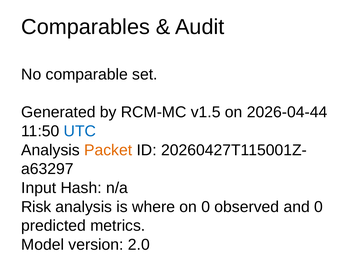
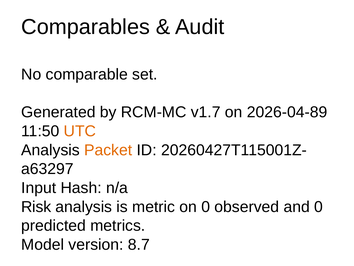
v1.5: v1.5 -> v1.7
2026-04-44: 2026-04-44 -> 2026-04-89
UTC colour: blue -> orange
where: where -> metric
2.0: 2.0 -> 8.7
